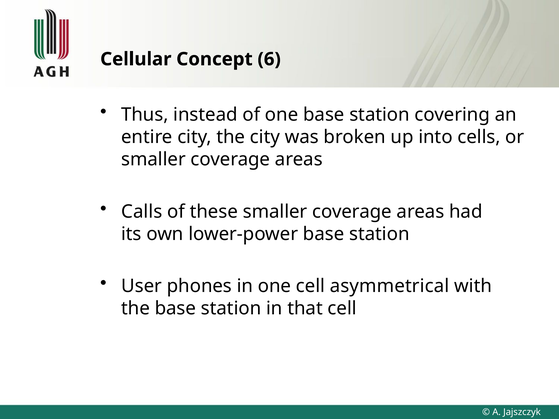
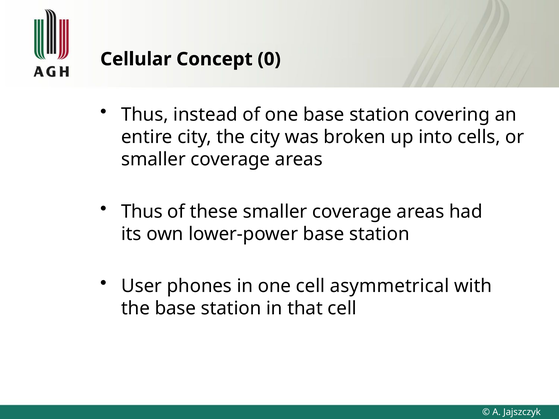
6: 6 -> 0
Calls at (142, 212): Calls -> Thus
